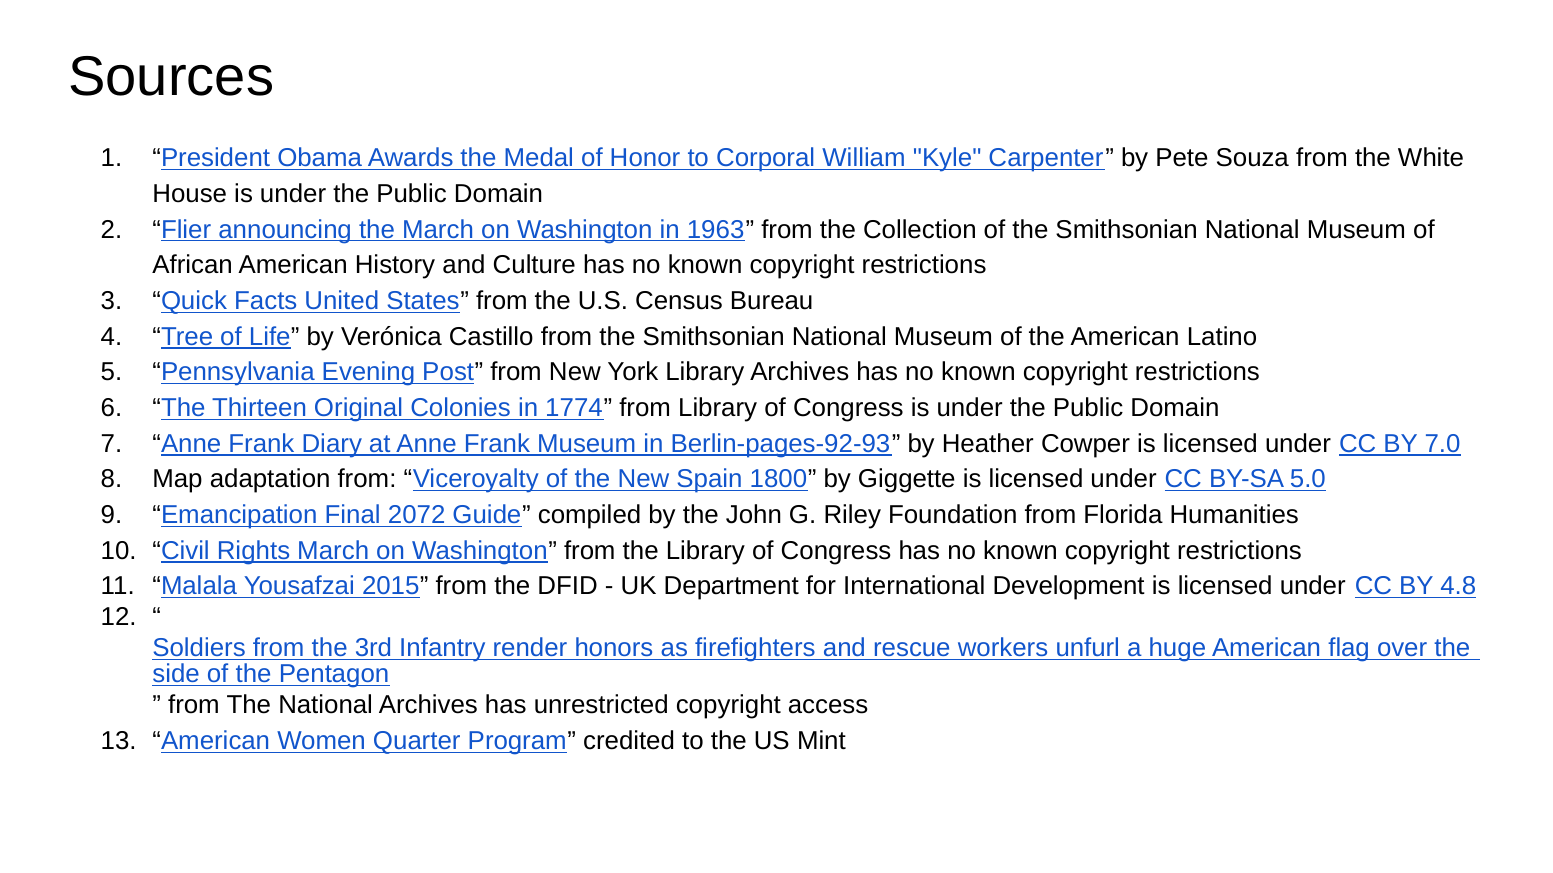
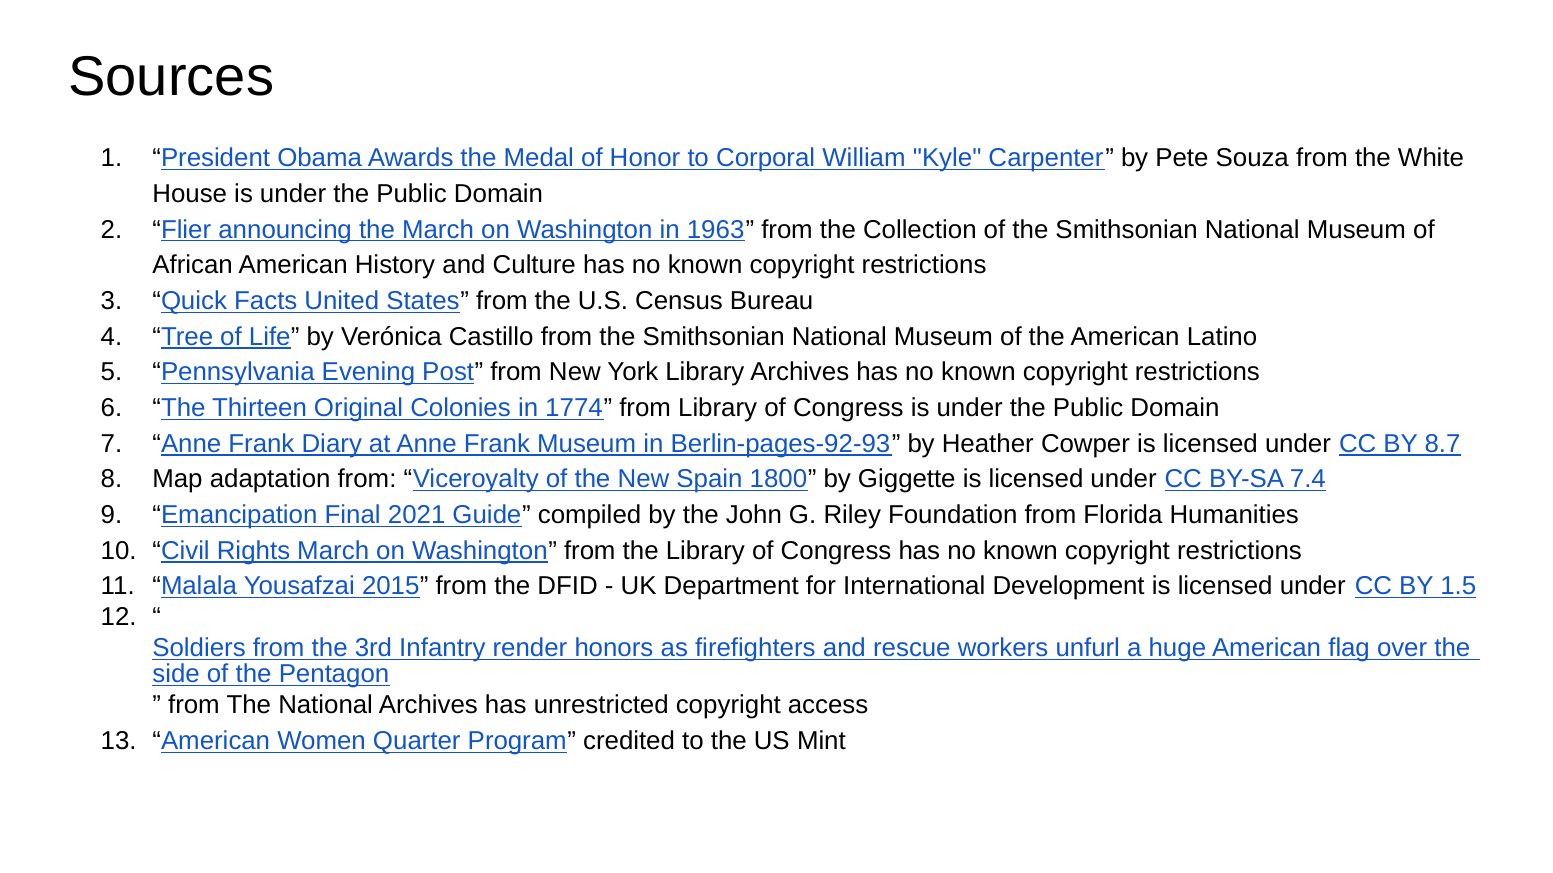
7.0: 7.0 -> 8.7
5.0: 5.0 -> 7.4
2072: 2072 -> 2021
4.8: 4.8 -> 1.5
